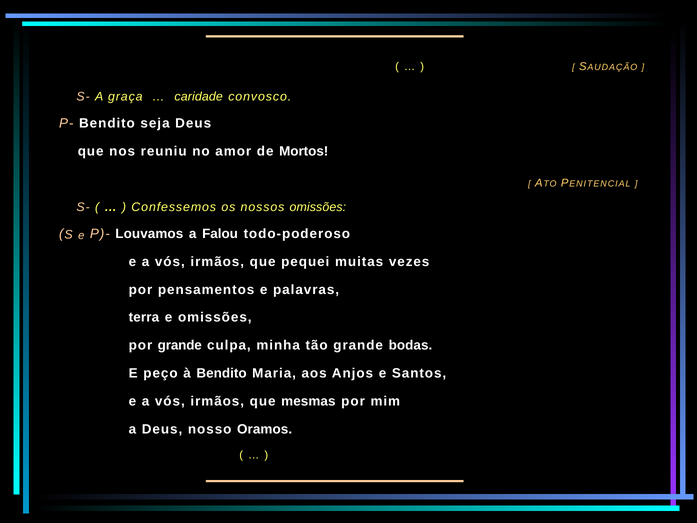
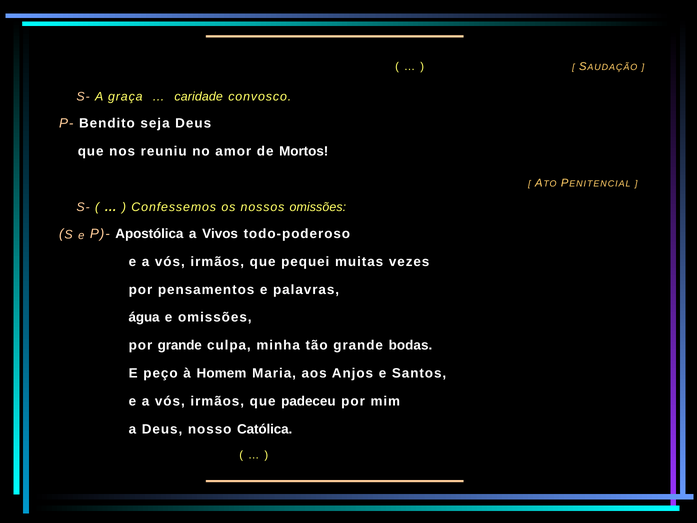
Louvamos: Louvamos -> Apostólica
Falou: Falou -> Vivos
terra: terra -> água
à Bendito: Bendito -> Homem
mesmas: mesmas -> padeceu
Oramos: Oramos -> Católica
